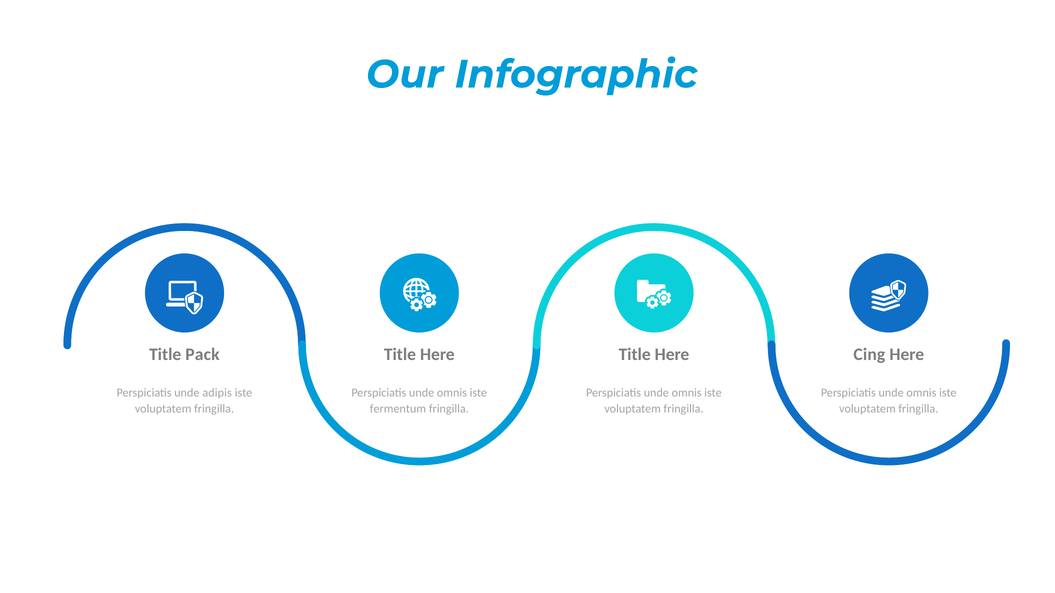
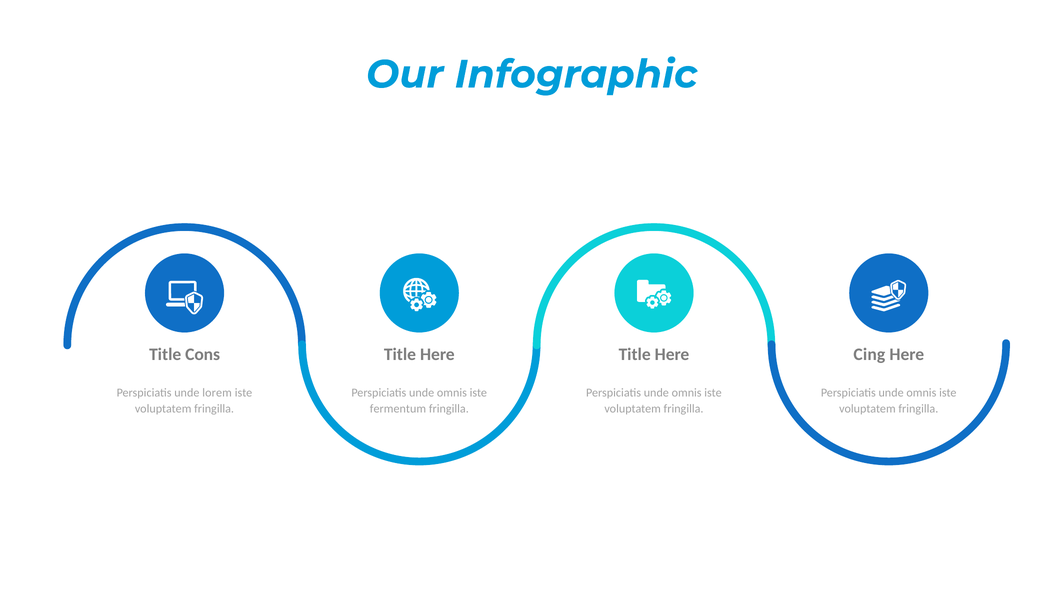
Pack: Pack -> Cons
adipis: adipis -> lorem
